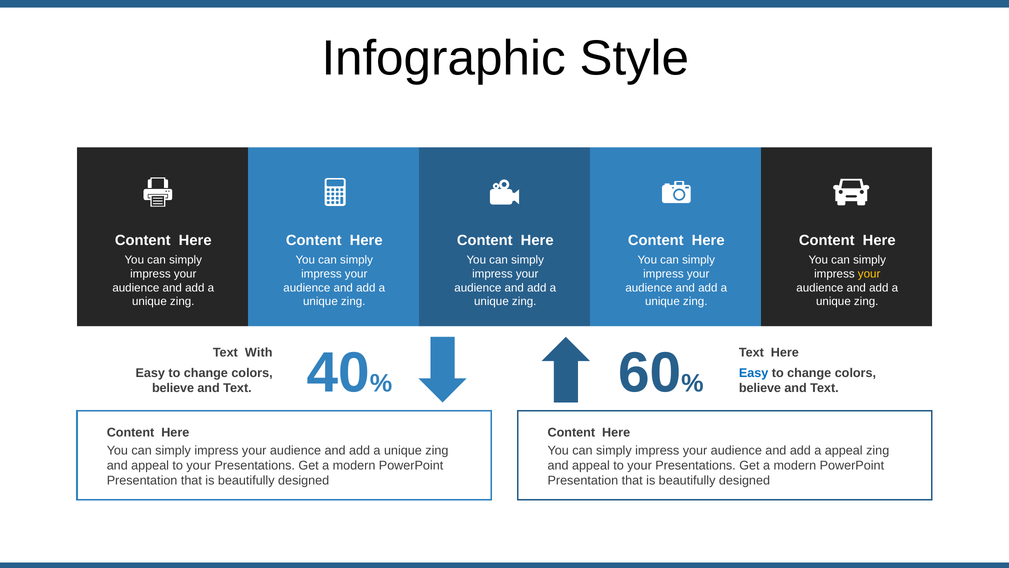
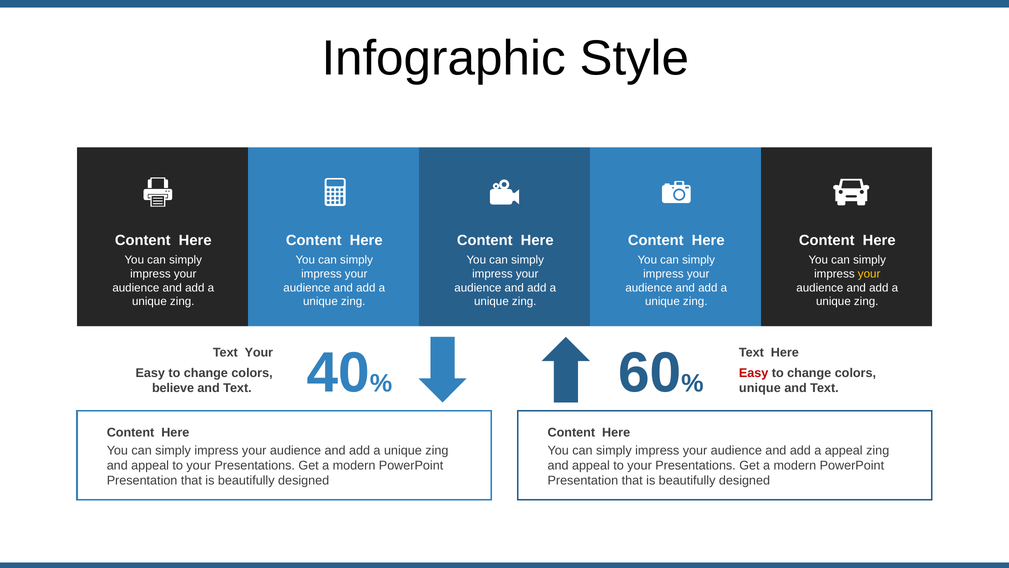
Text With: With -> Your
Easy at (754, 373) colour: blue -> red
believe at (760, 388): believe -> unique
